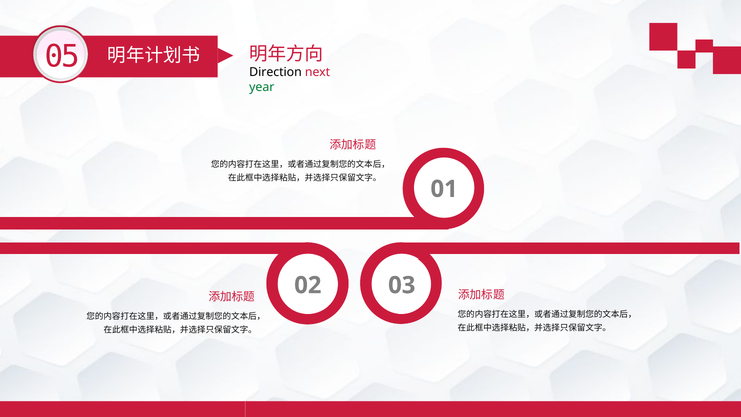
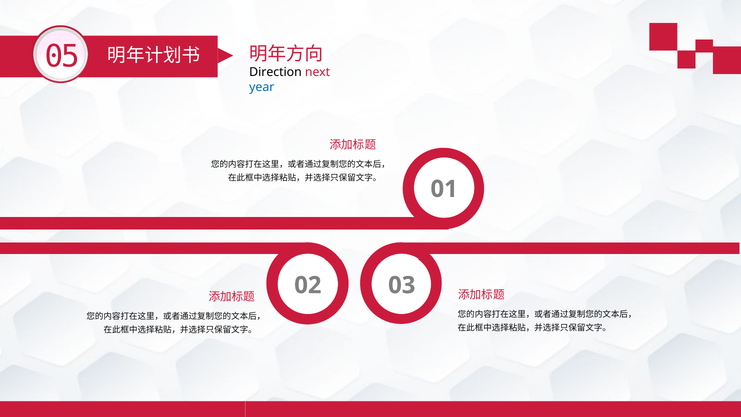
year colour: green -> blue
